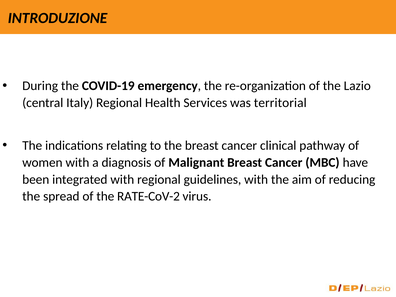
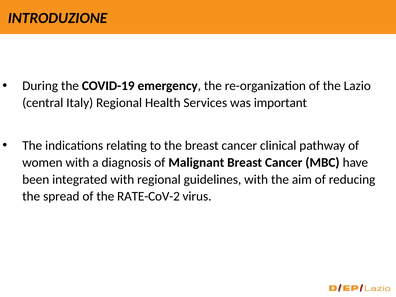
territorial: territorial -> important
